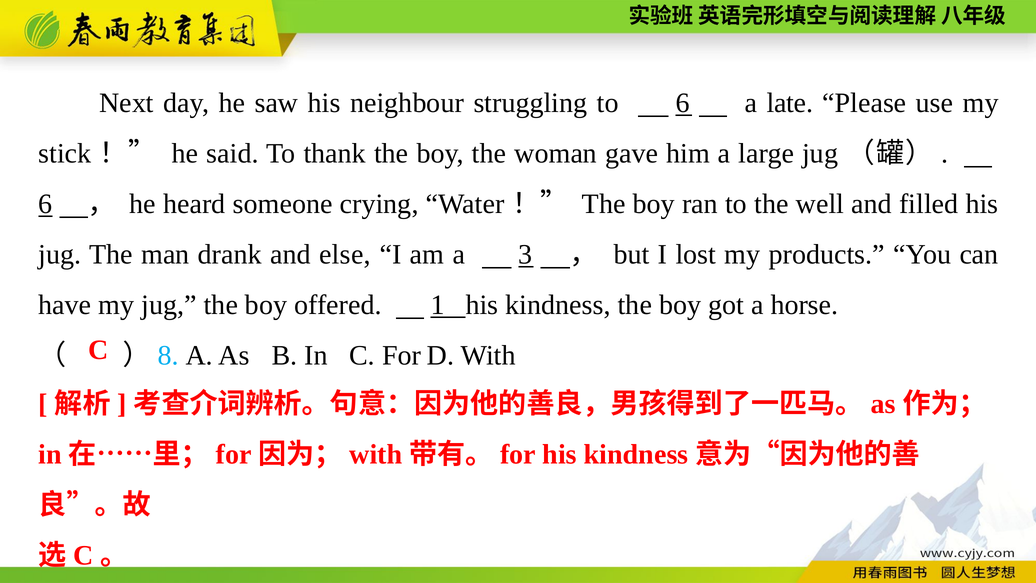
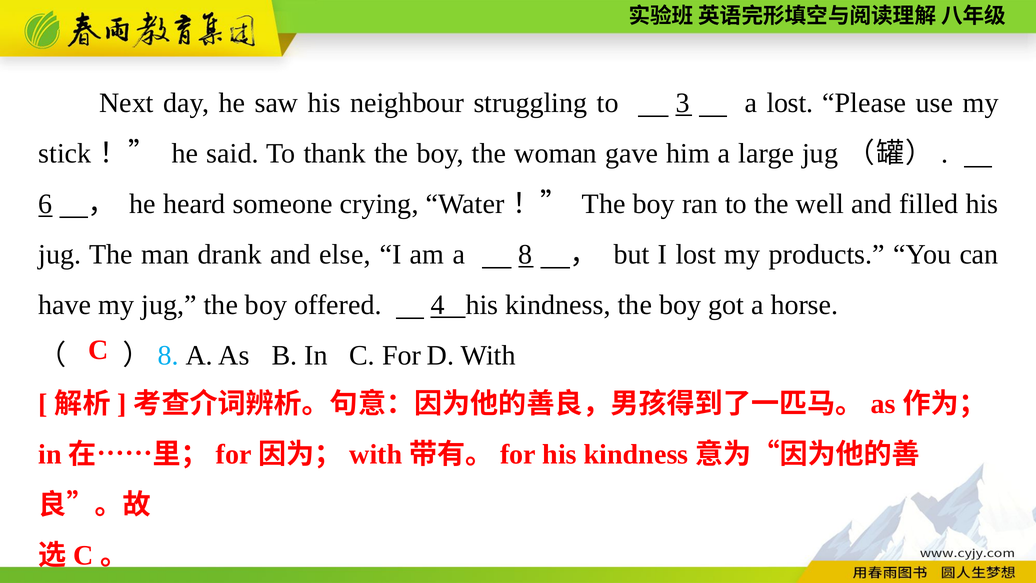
to 6: 6 -> 3
a late: late -> lost
3: 3 -> 8
1: 1 -> 4
